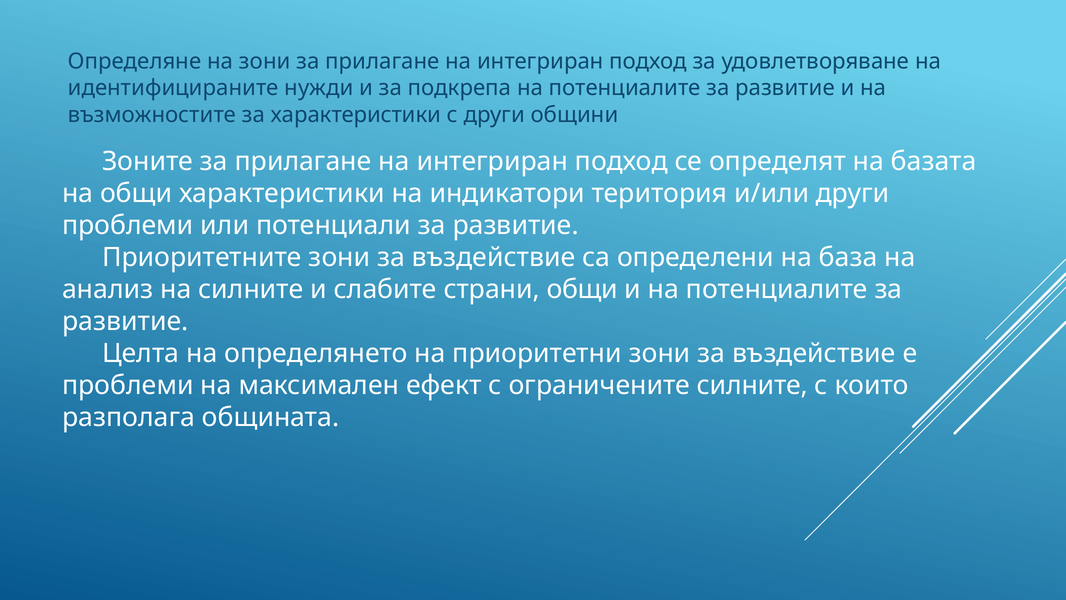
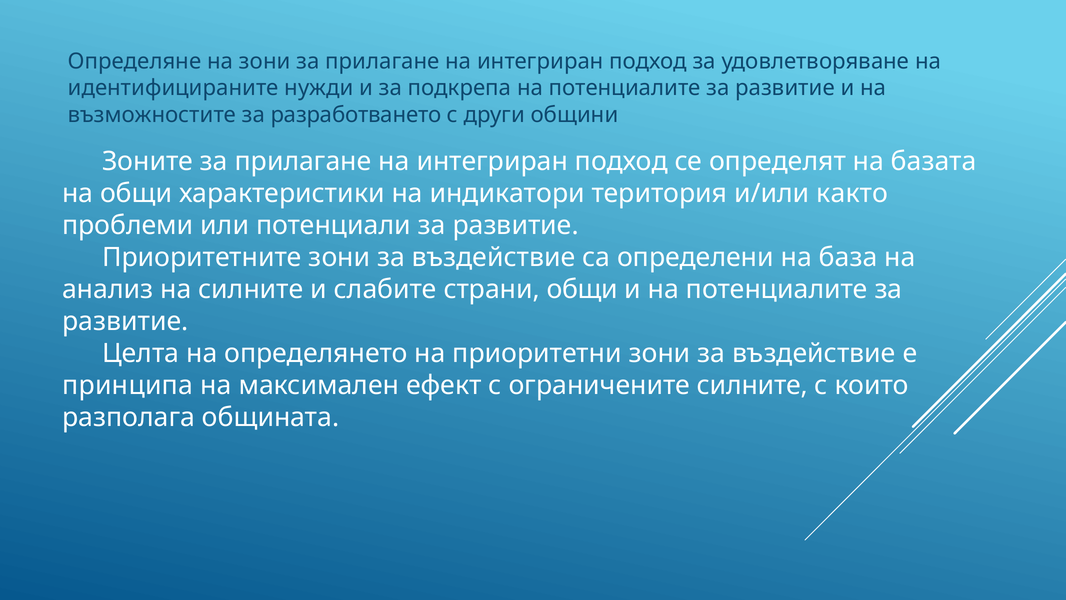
за характеристики: характеристики -> разработването
и/или други: други -> както
проблеми at (128, 385): проблеми -> принципа
